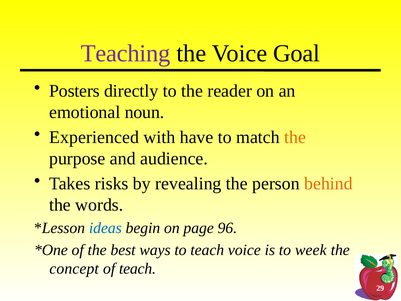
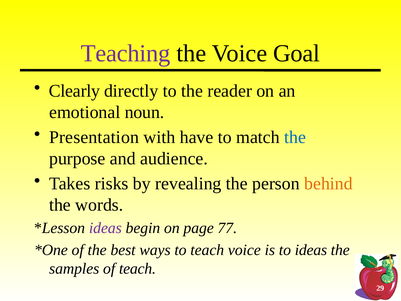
Posters: Posters -> Clearly
Experienced: Experienced -> Presentation
the at (295, 137) colour: orange -> blue
ideas at (105, 228) colour: blue -> purple
96: 96 -> 77
to week: week -> ideas
concept: concept -> samples
